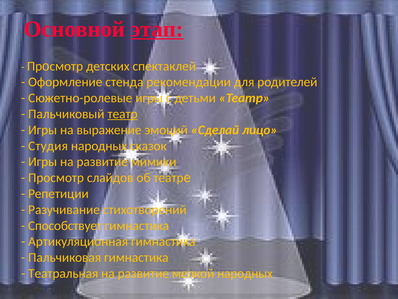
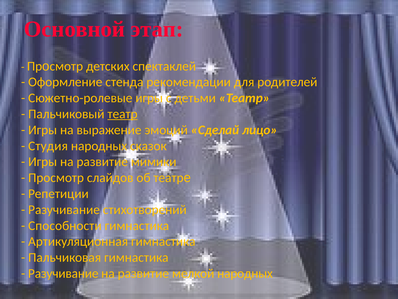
этап underline: present -> none
Способствует: Способствует -> Способности
Театральная at (63, 273): Театральная -> Разучивание
